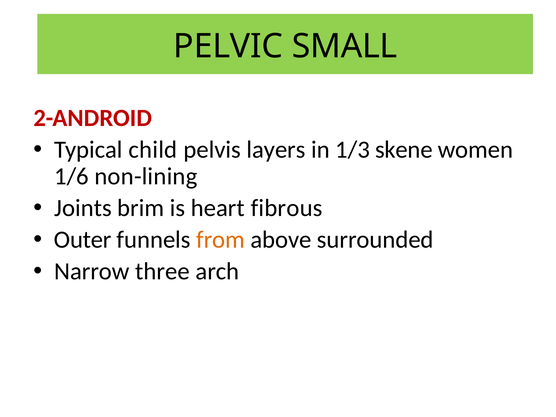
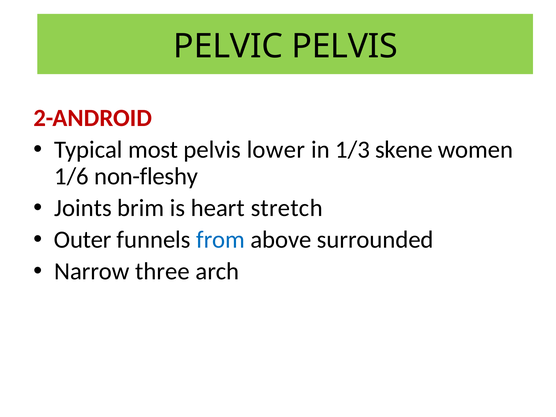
PELVIC SMALL: SMALL -> PELVIS
child: child -> most
layers: layers -> lower
non-lining: non-lining -> non-fleshy
fibrous: fibrous -> stretch
from colour: orange -> blue
